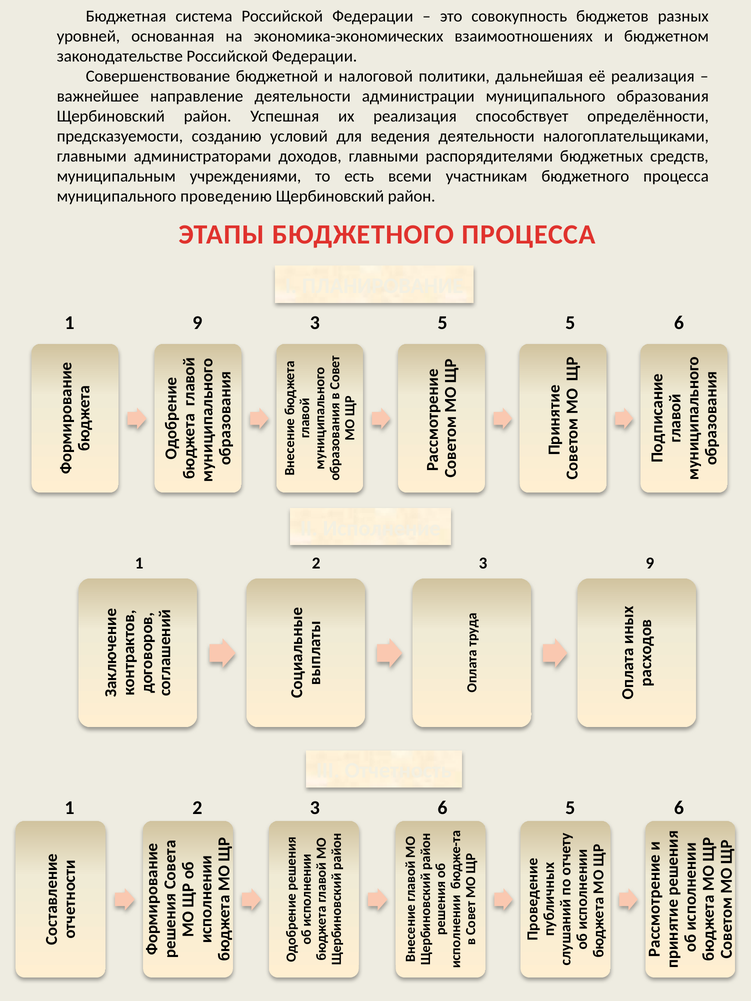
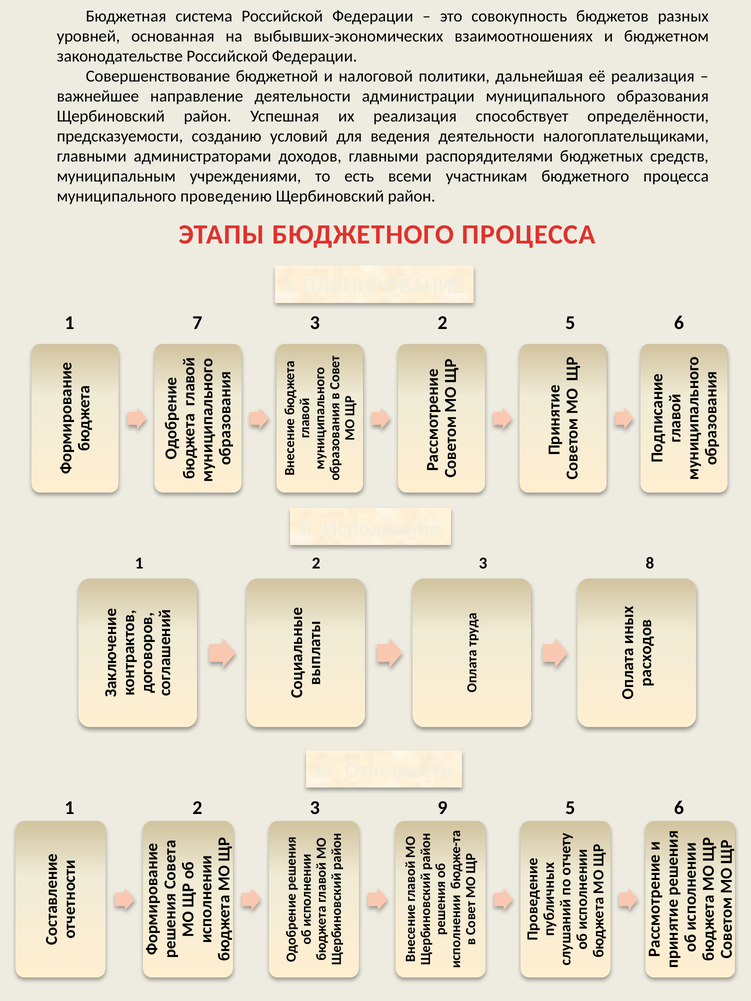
экономика-экономических: экономика-экономических -> выбывших-экономических
1 9: 9 -> 7
3 5: 5 -> 2
3 9: 9 -> 8
3 6: 6 -> 9
